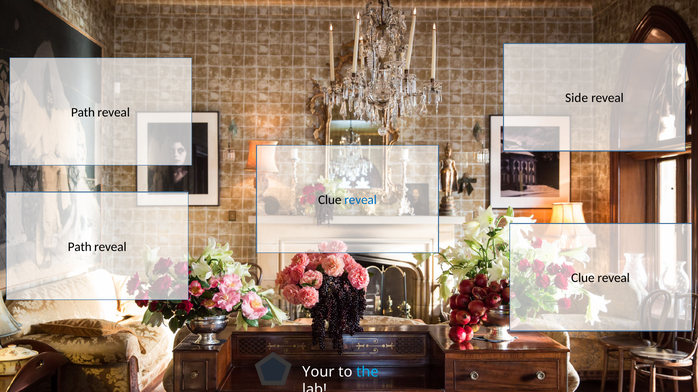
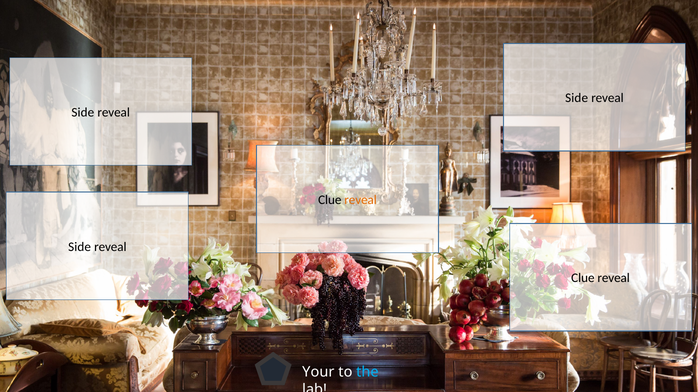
Path at (83, 113): Path -> Side
reveal at (361, 200) colour: blue -> orange
Path at (80, 247): Path -> Side
